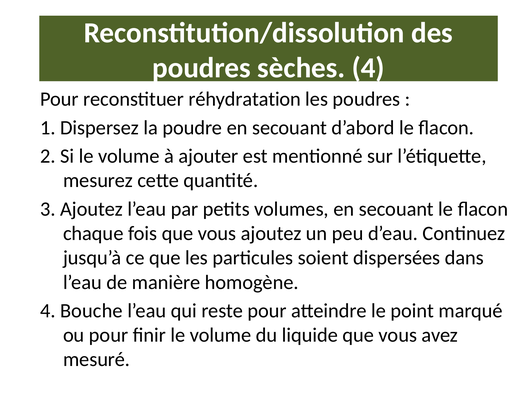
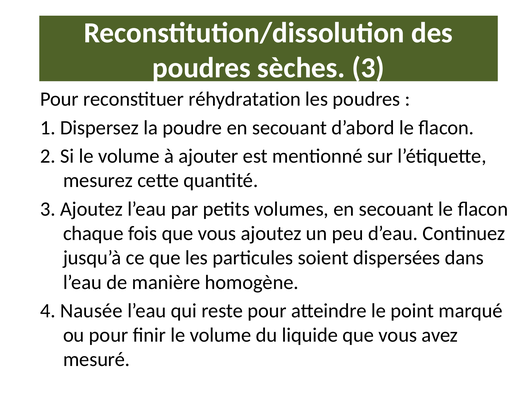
sèches 4: 4 -> 3
Bouche: Bouche -> Nausée
